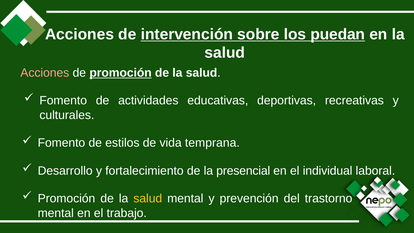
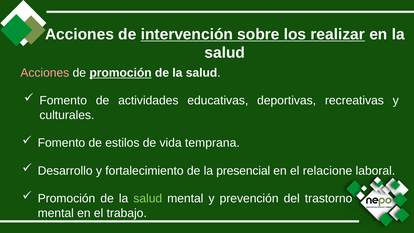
puedan: puedan -> realizar
individual: individual -> relacione
salud at (148, 198) colour: yellow -> light green
